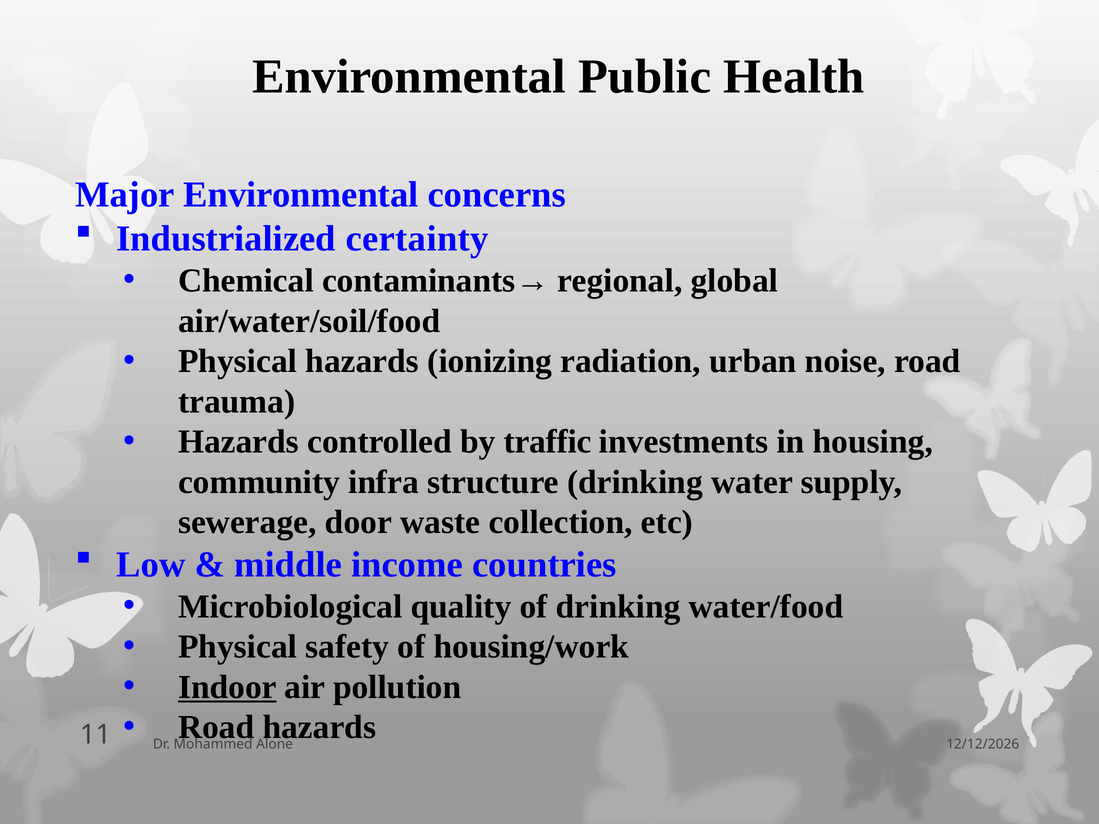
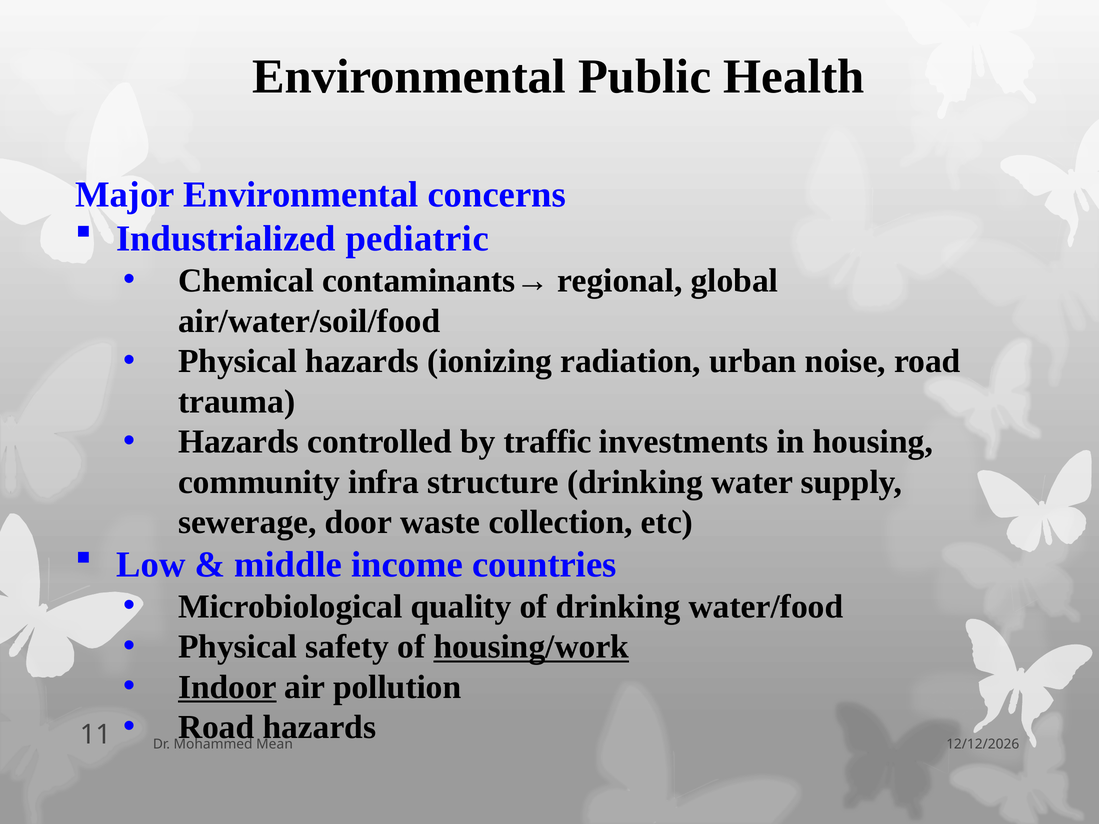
certainty: certainty -> pediatric
housing/work underline: none -> present
Alone: Alone -> Mean
